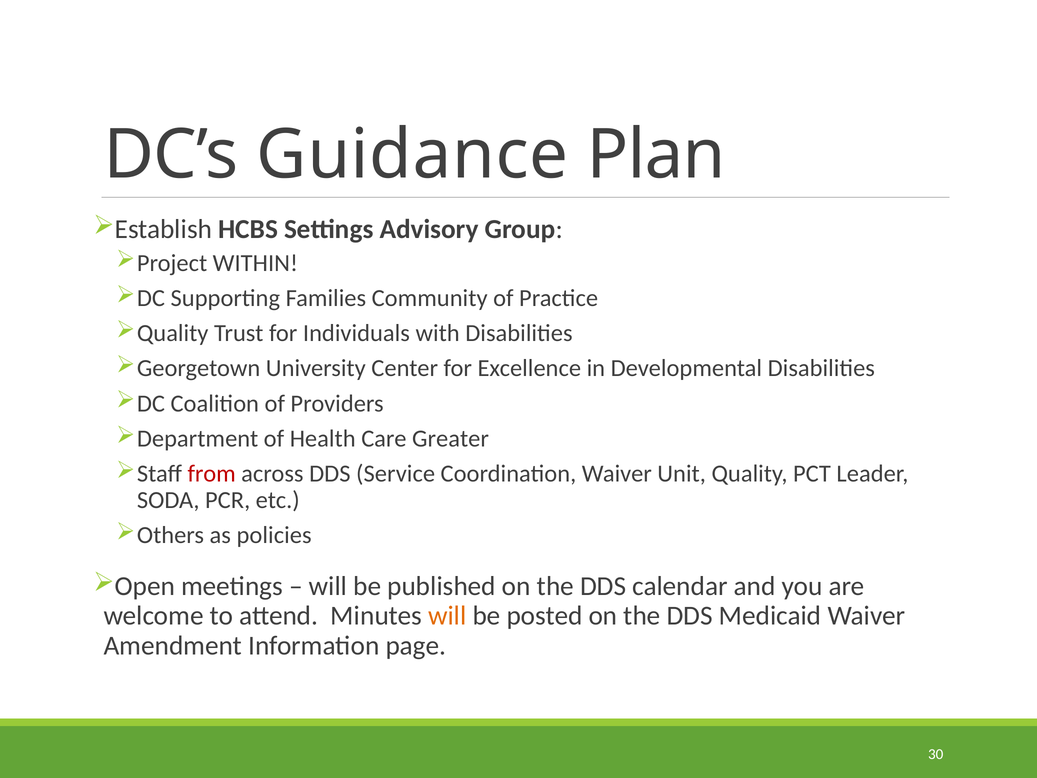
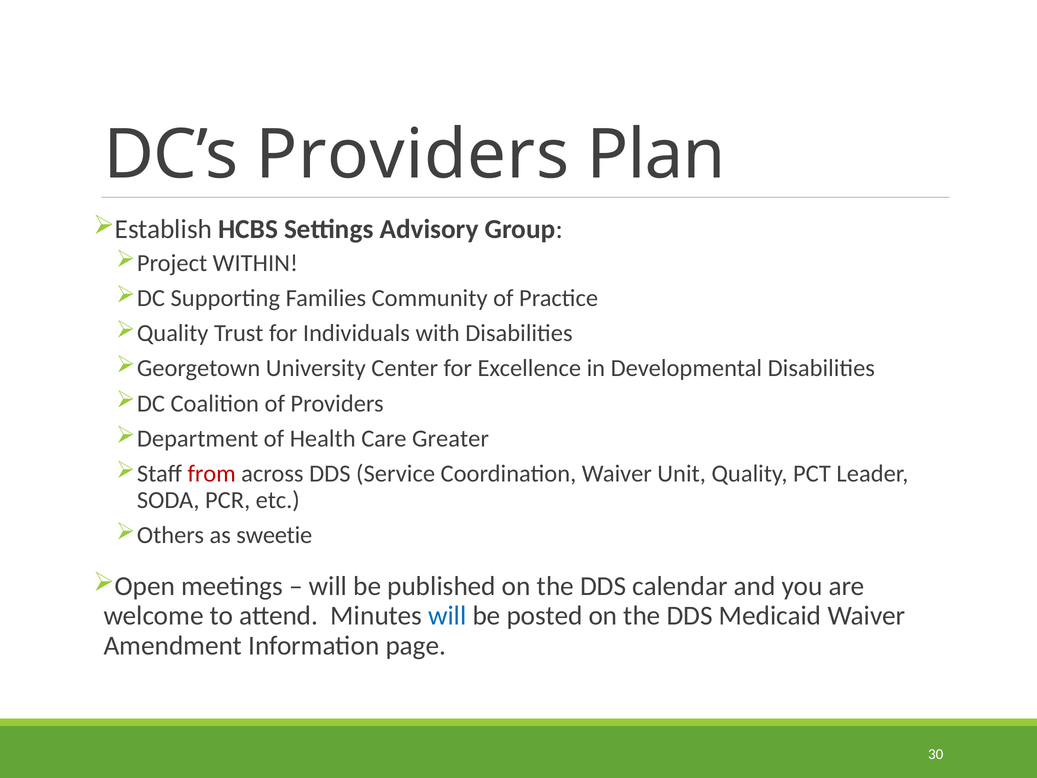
DC’s Guidance: Guidance -> Providers
policies: policies -> sweetie
will at (447, 616) colour: orange -> blue
